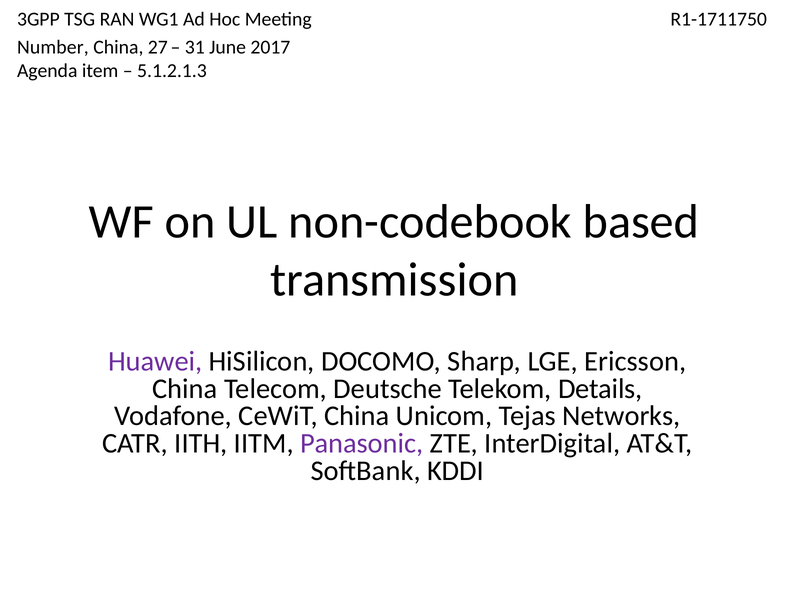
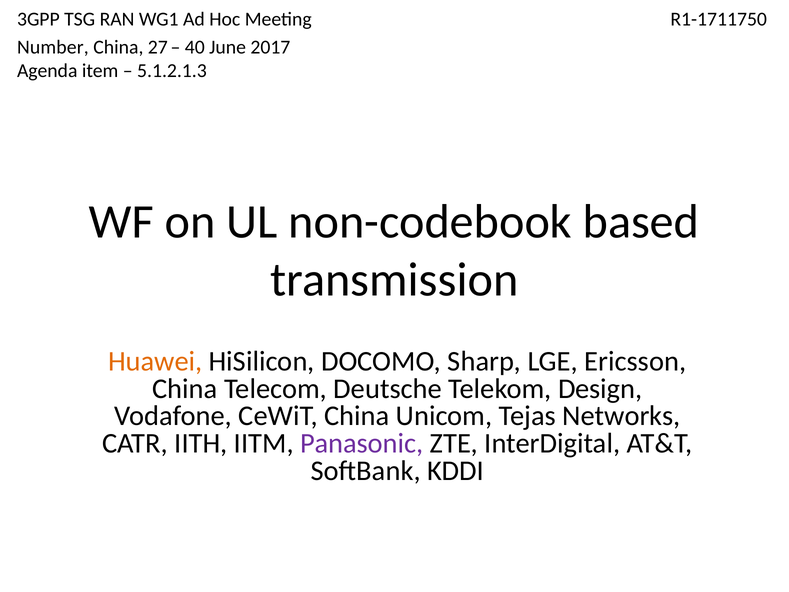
31: 31 -> 40
Huawei colour: purple -> orange
Details: Details -> Design
